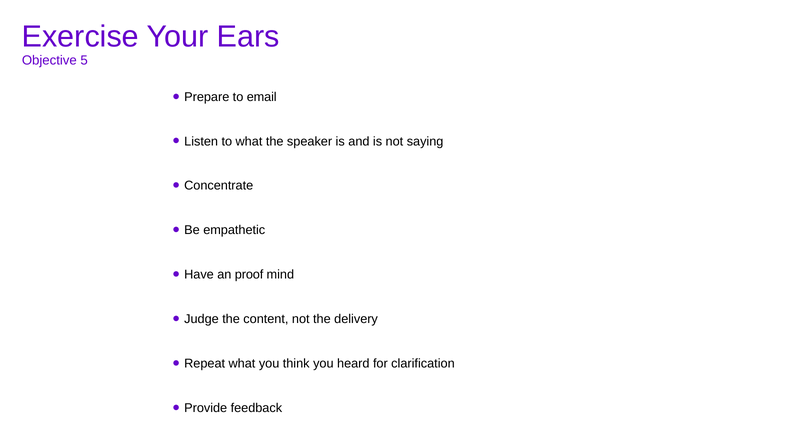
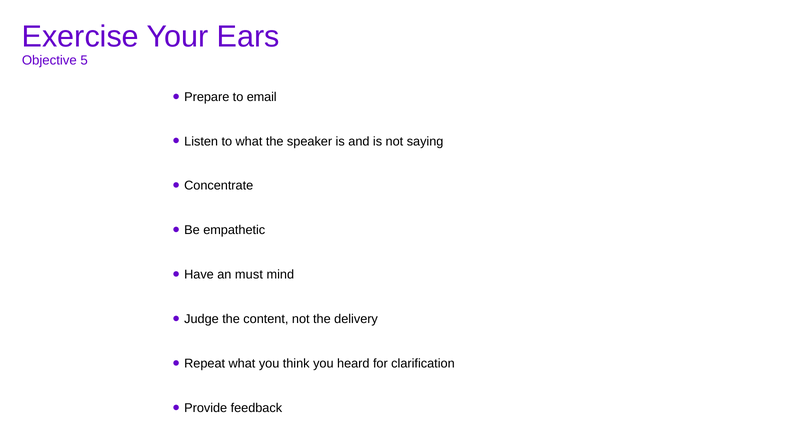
proof: proof -> must
